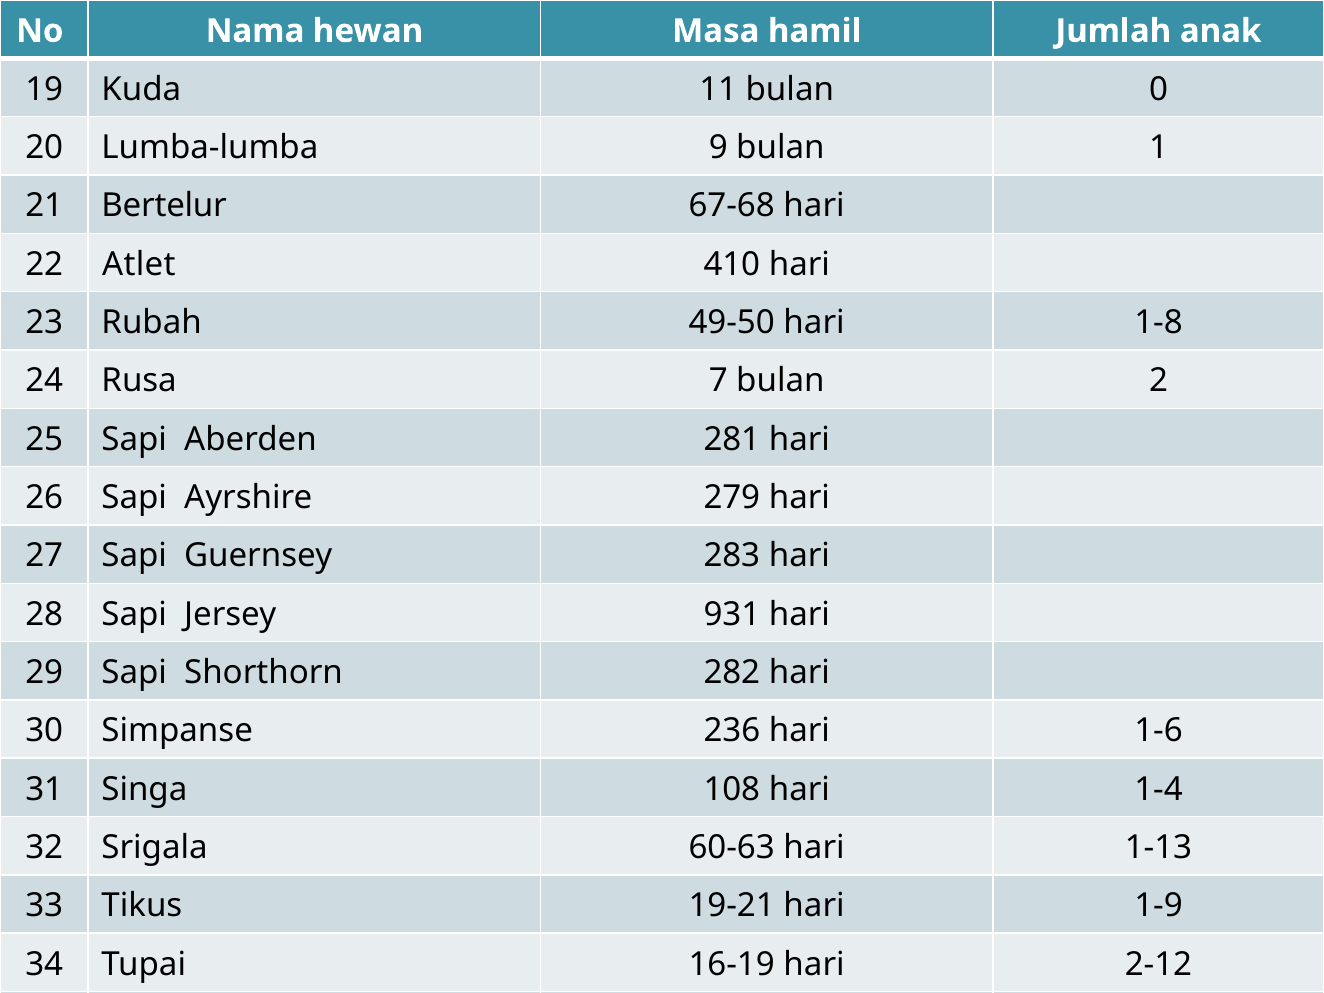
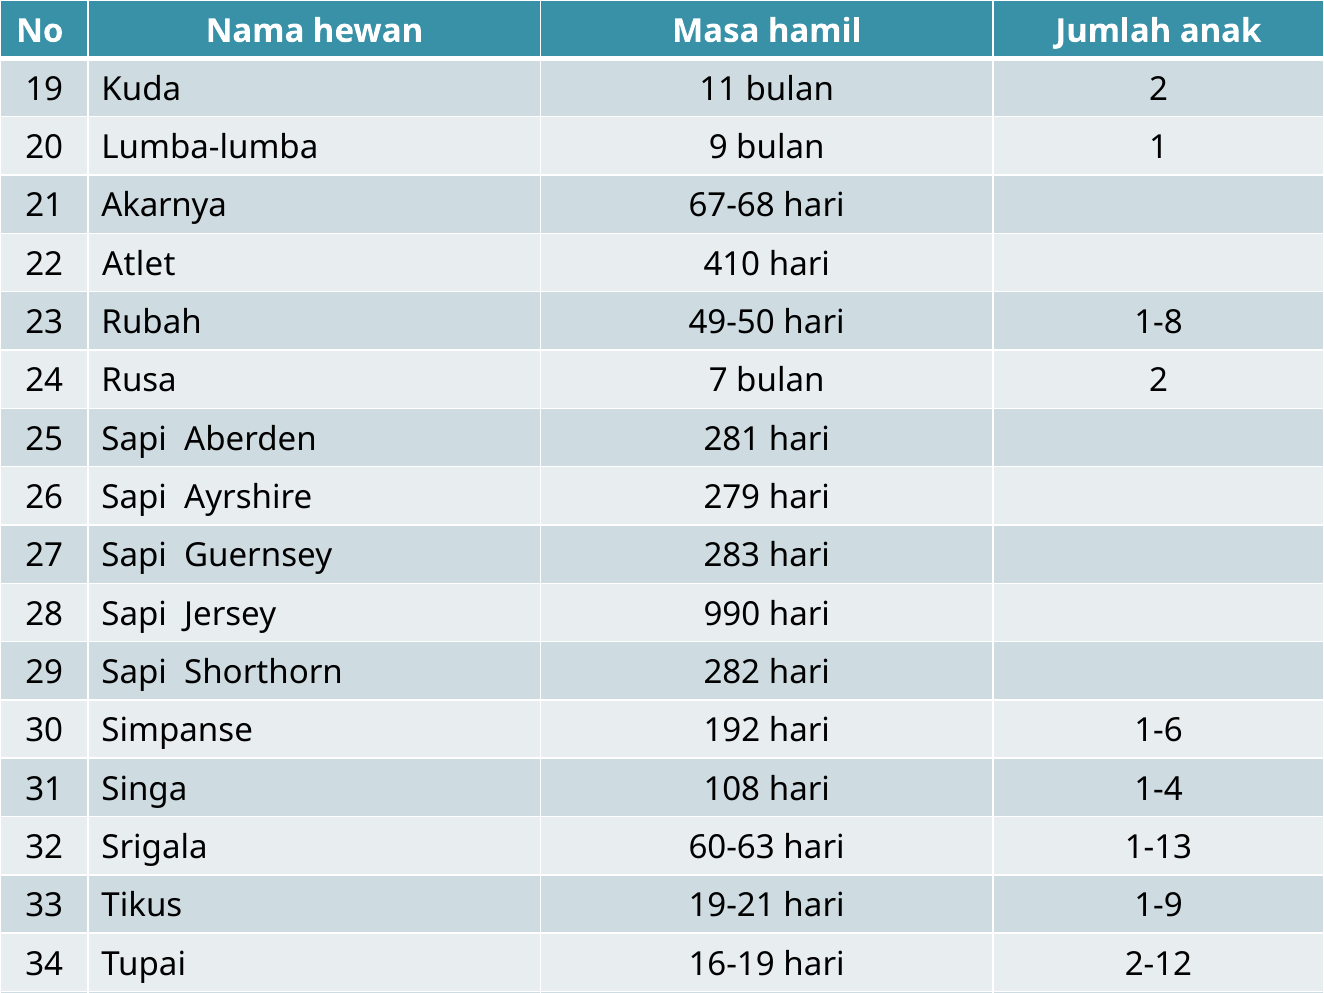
11 bulan 0: 0 -> 2
Bertelur: Bertelur -> Akarnya
931: 931 -> 990
236: 236 -> 192
